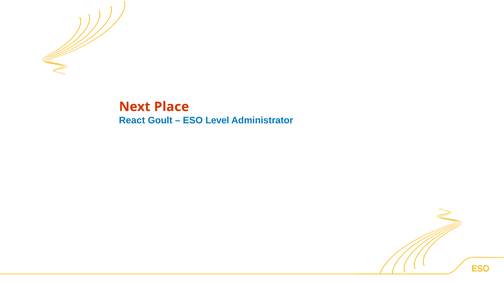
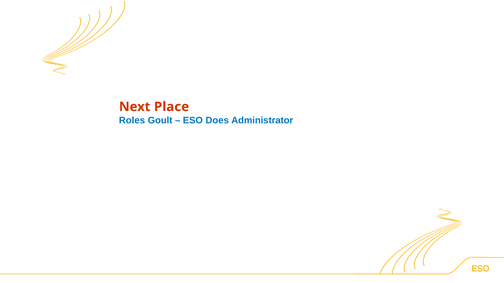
React: React -> Roles
Level: Level -> Does
